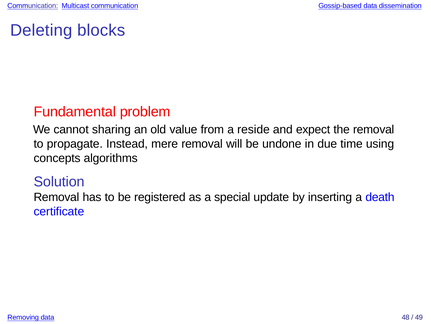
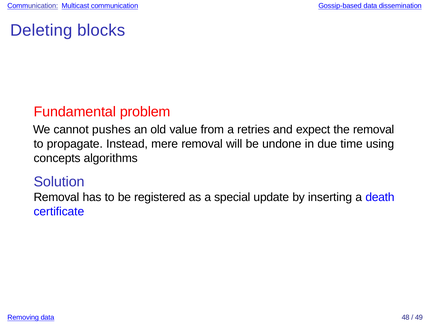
sharing: sharing -> pushes
reside: reside -> retries
